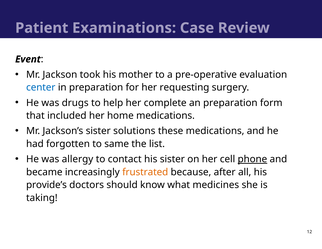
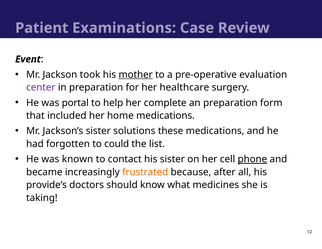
mother underline: none -> present
center colour: blue -> purple
requesting: requesting -> healthcare
drugs: drugs -> portal
same: same -> could
allergy: allergy -> known
